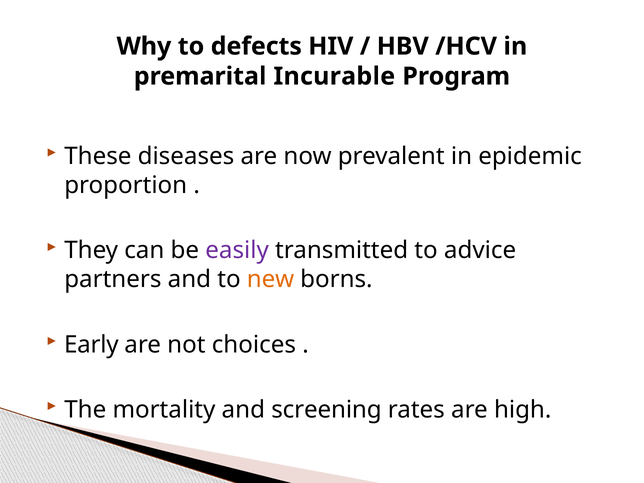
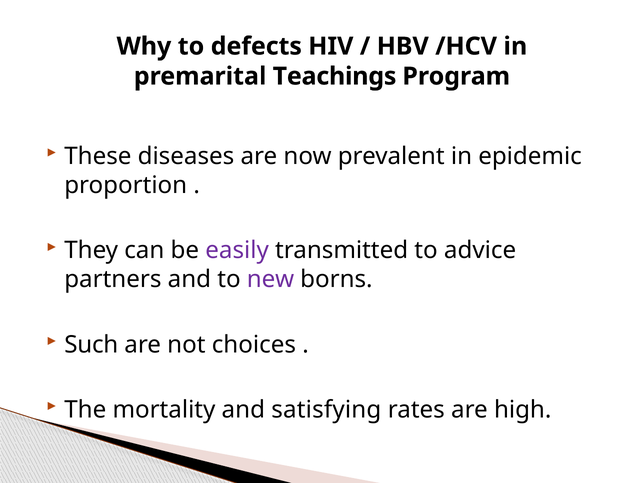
Incurable: Incurable -> Teachings
new colour: orange -> purple
Early: Early -> Such
screening: screening -> satisfying
